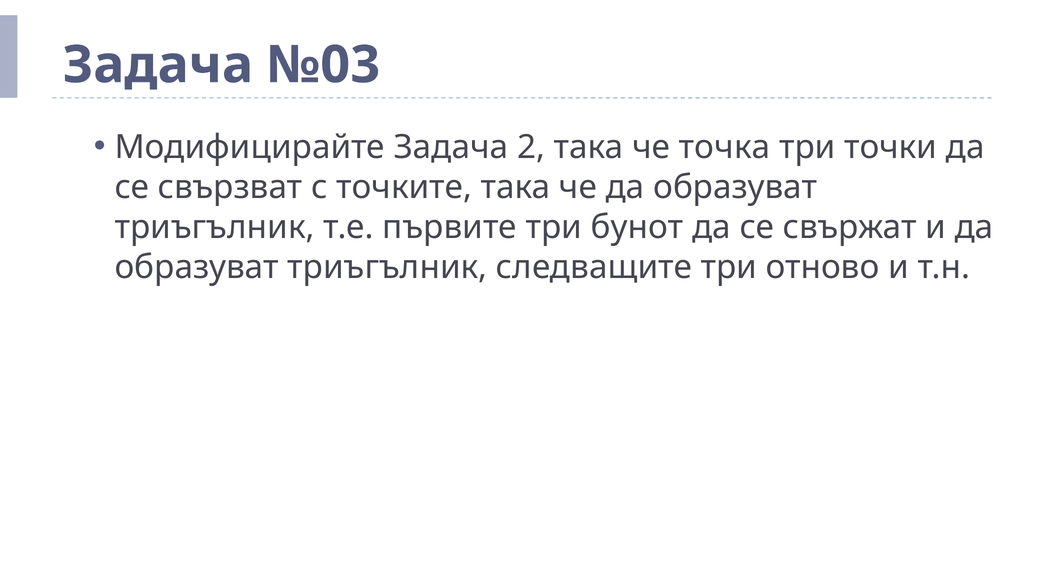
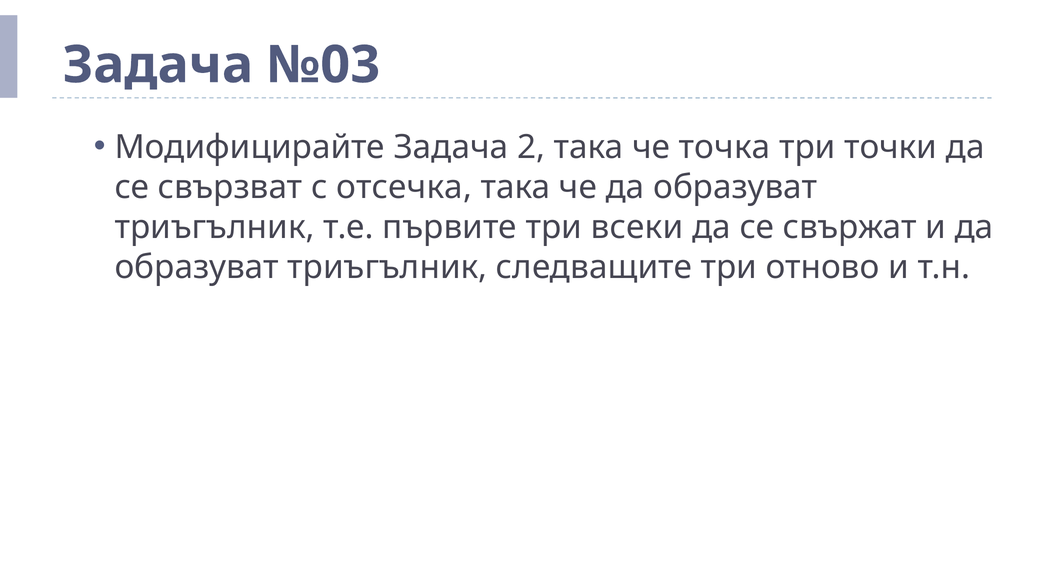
точките: точките -> отсечка
бунот: бунот -> всеки
